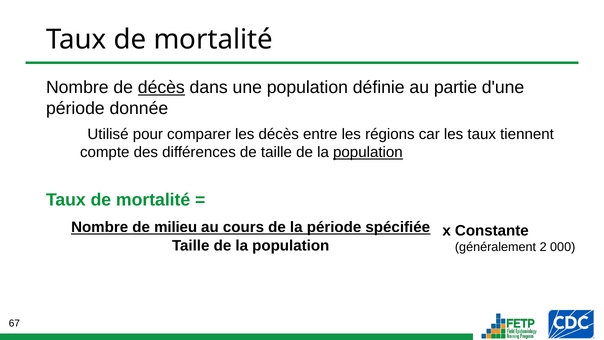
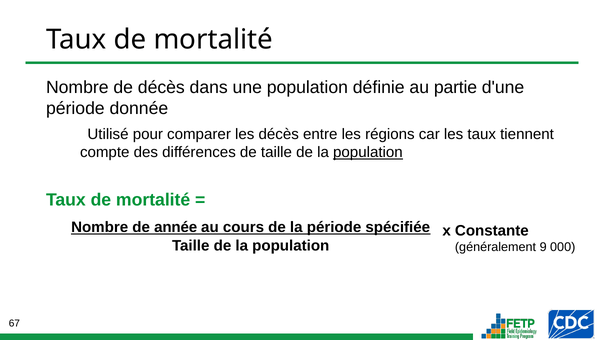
décès at (161, 87) underline: present -> none
milieu: milieu -> année
2: 2 -> 9
